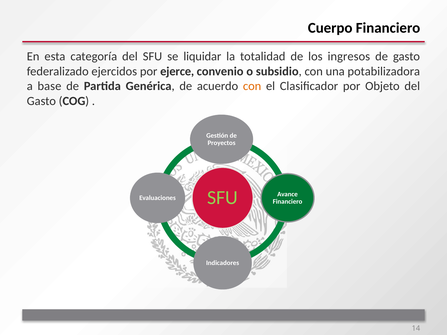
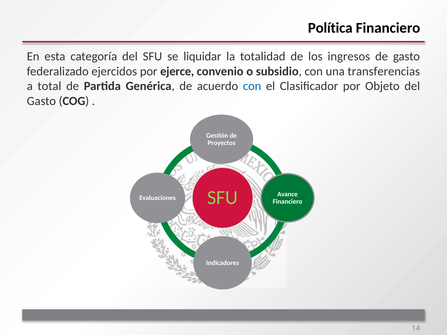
Cuerpo: Cuerpo -> Política
potabilizadora: potabilizadora -> transferencias
base: base -> total
con at (252, 86) colour: orange -> blue
